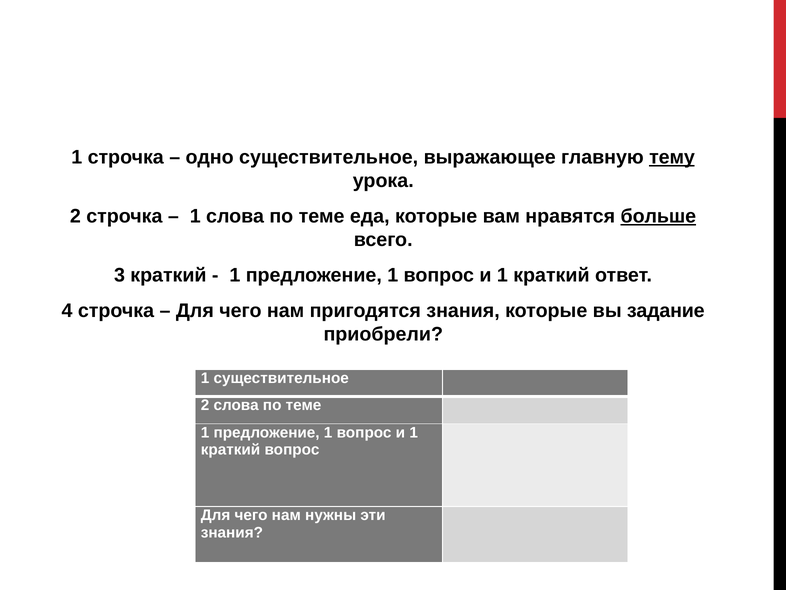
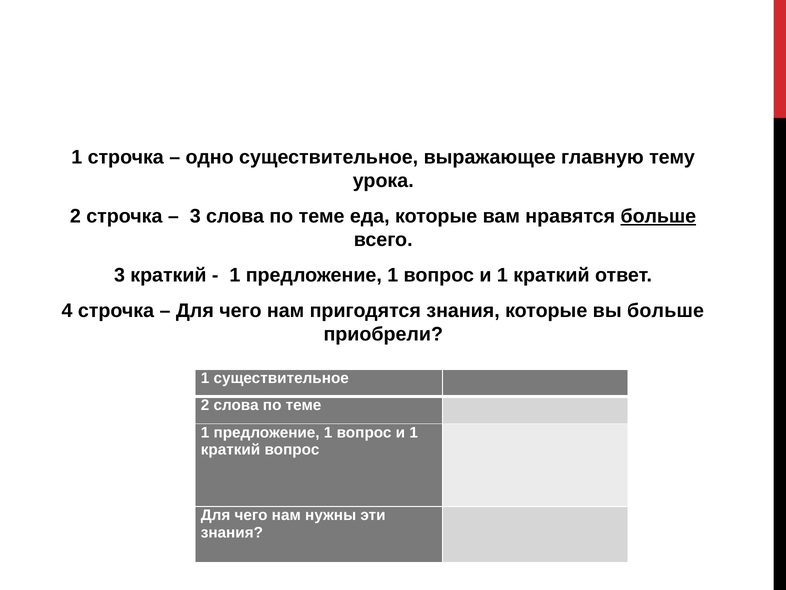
тему underline: present -> none
1 at (195, 216): 1 -> 3
вы задание: задание -> больше
